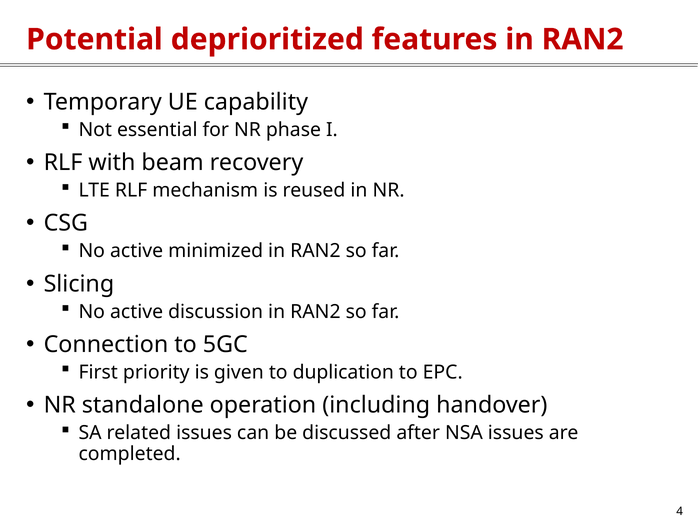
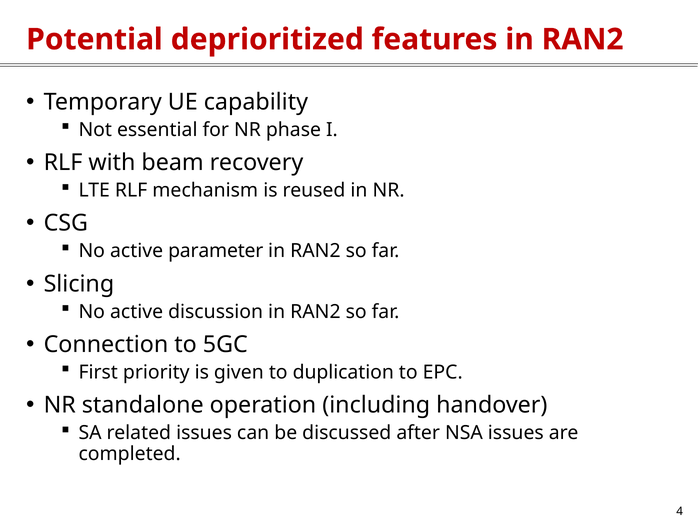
minimized: minimized -> parameter
